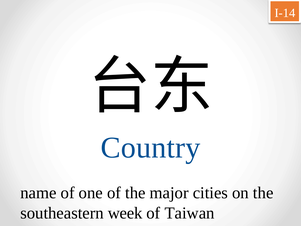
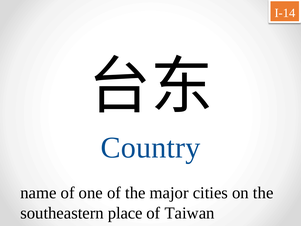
week: week -> place
